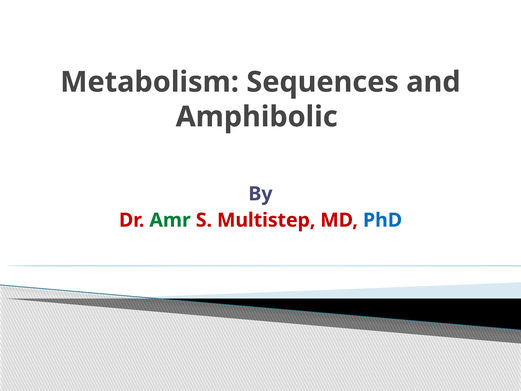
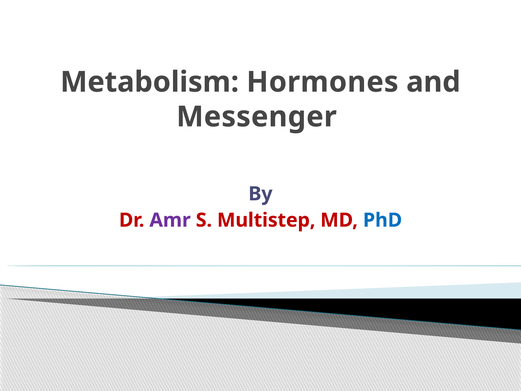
Sequences: Sequences -> Hormones
Amphibolic: Amphibolic -> Messenger
Amr colour: green -> purple
